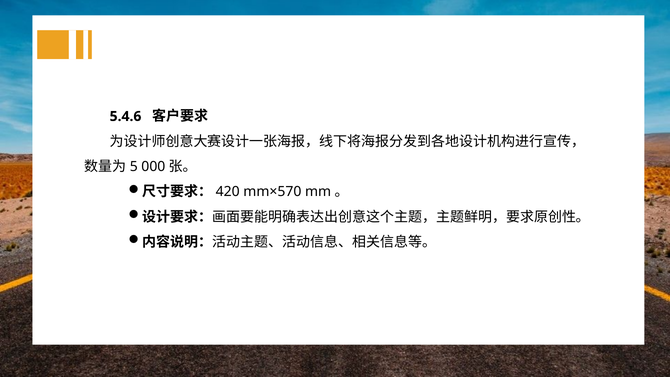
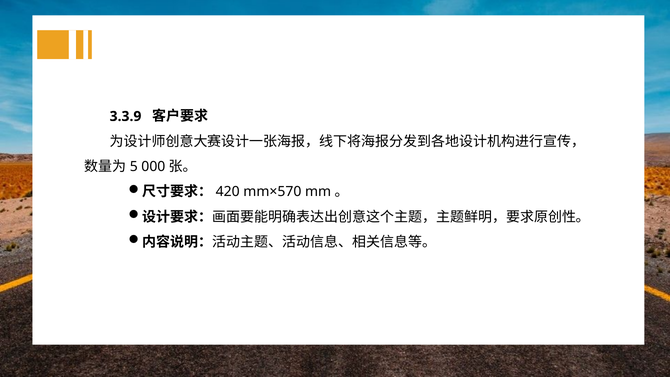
5.4.6: 5.4.6 -> 3.3.9
